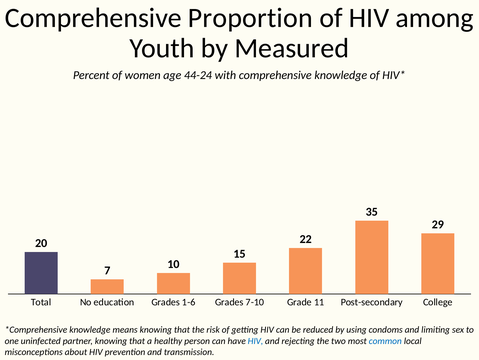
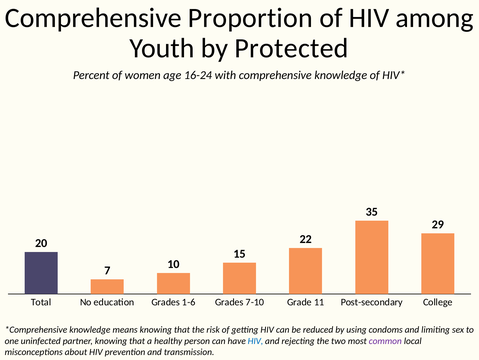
Measured: Measured -> Protected
44-24: 44-24 -> 16-24
common colour: blue -> purple
